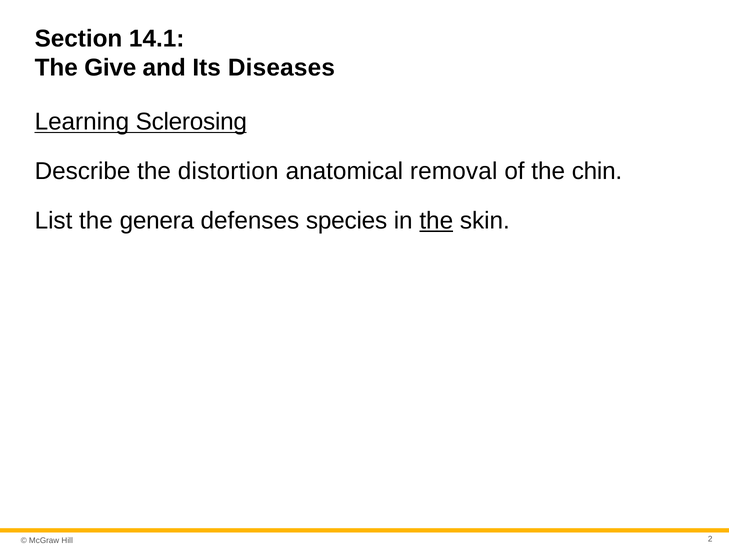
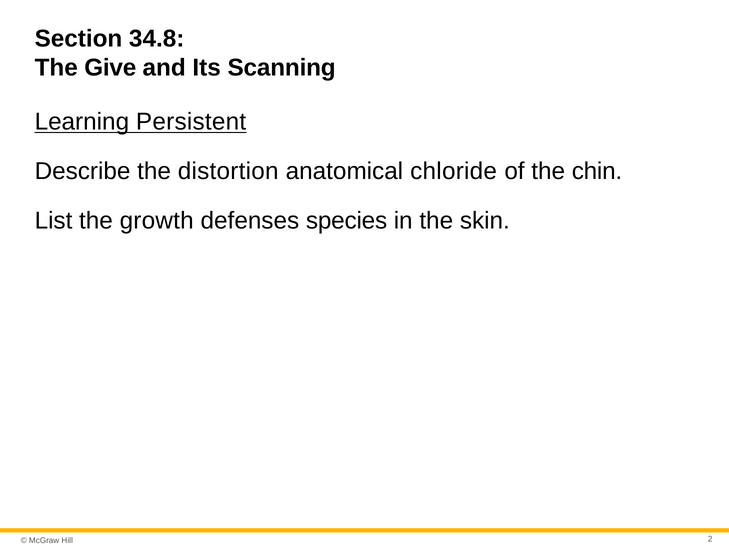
14.1: 14.1 -> 34.8
Diseases: Diseases -> Scanning
Sclerosing: Sclerosing -> Persistent
removal: removal -> chloride
genera: genera -> growth
the at (436, 220) underline: present -> none
